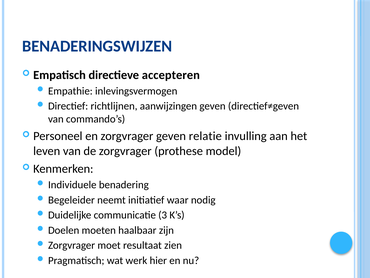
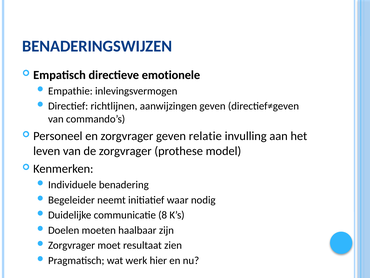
accepteren: accepteren -> emotionele
3: 3 -> 8
